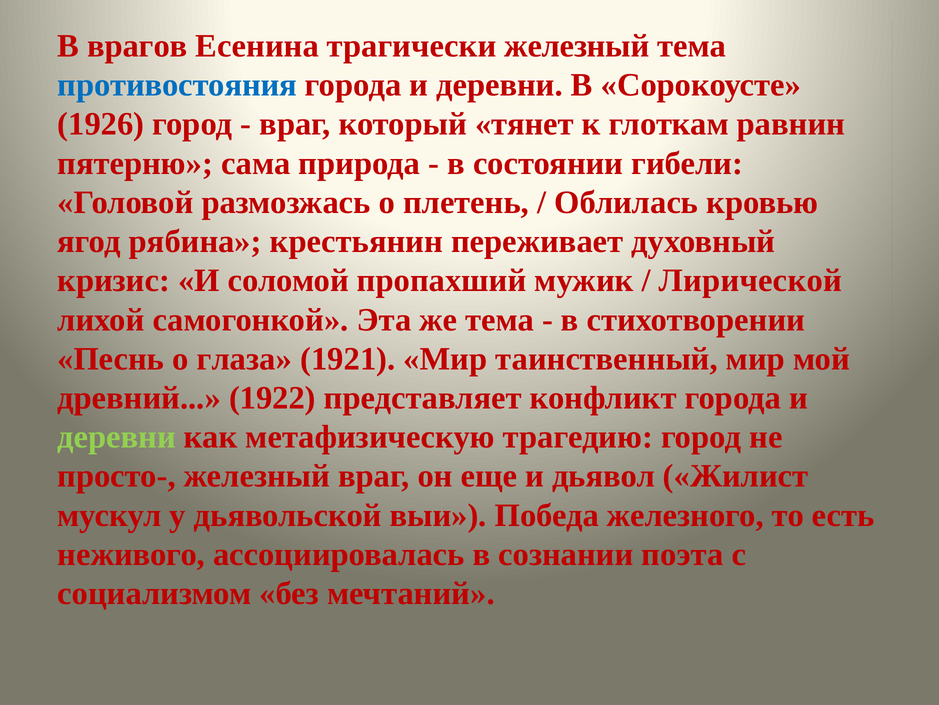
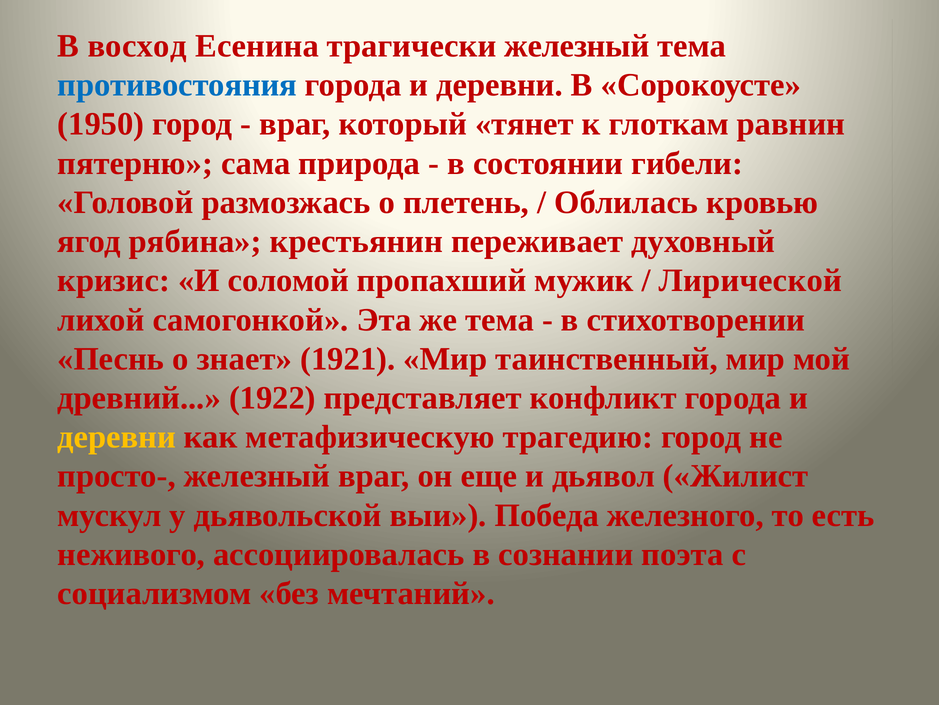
врагов: врагов -> восход
1926: 1926 -> 1950
глаза: глаза -> знает
деревни at (117, 437) colour: light green -> yellow
